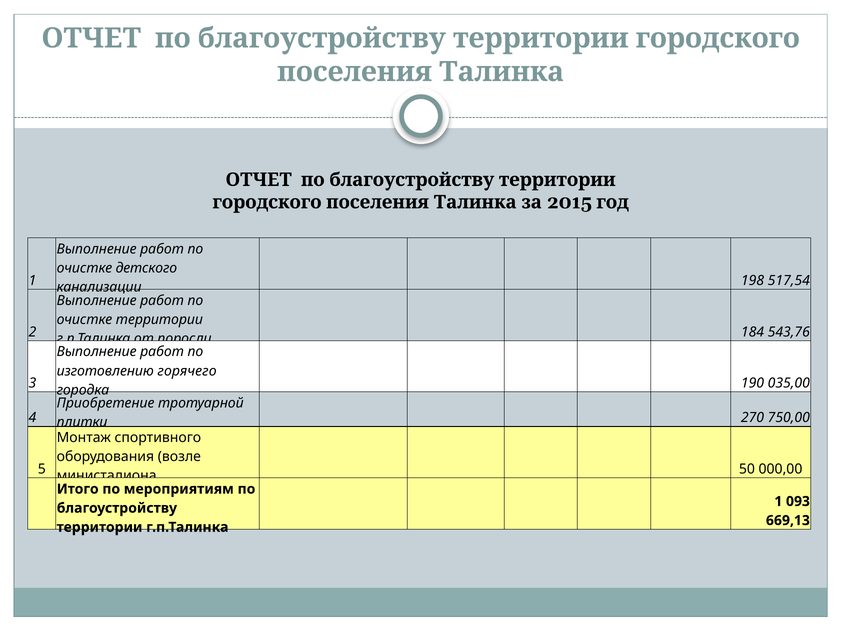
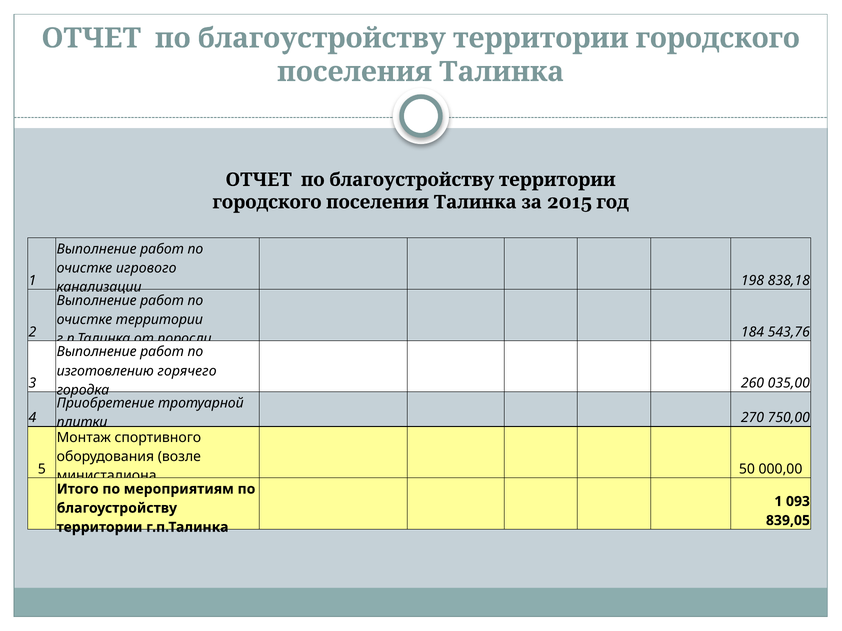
детского: детского -> игрового
517,54: 517,54 -> 838,18
190: 190 -> 260
669,13: 669,13 -> 839,05
